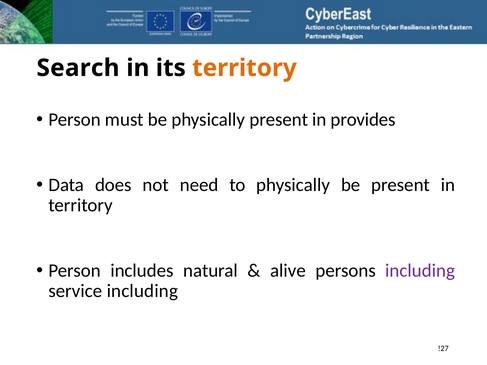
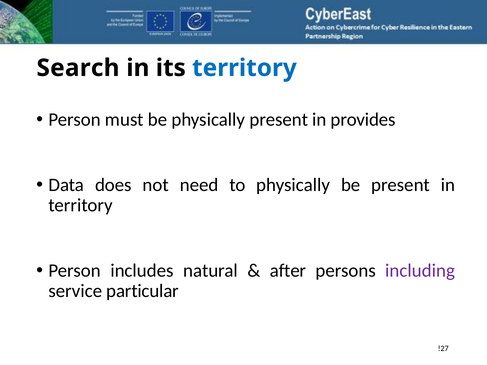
territory at (244, 68) colour: orange -> blue
alive: alive -> after
service including: including -> particular
